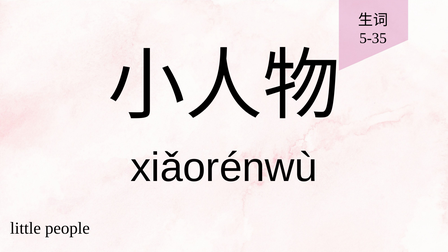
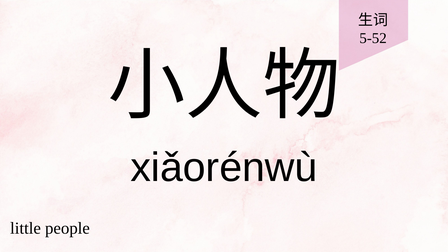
5-35: 5-35 -> 5-52
